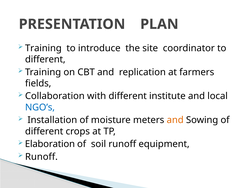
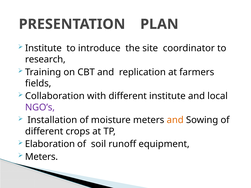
Training at (43, 48): Training -> Institute
different at (45, 60): different -> research
NGO’s colour: blue -> purple
Runoff at (41, 157): Runoff -> Meters
